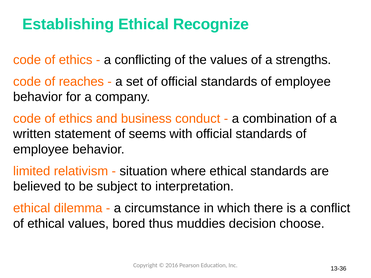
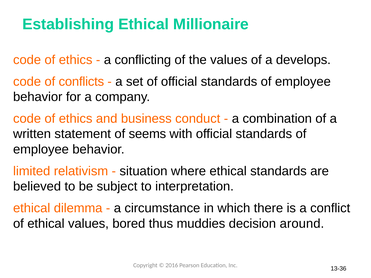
Recognize: Recognize -> Millionaire
strengths: strengths -> develops
reaches: reaches -> conflicts
choose: choose -> around
